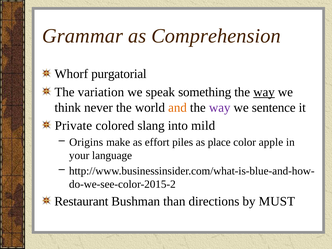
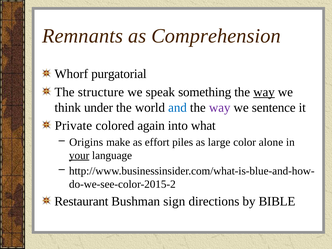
Grammar: Grammar -> Remnants
variation: variation -> structure
never: never -> under
and colour: orange -> blue
slang: slang -> again
mild: mild -> what
place: place -> large
apple: apple -> alone
your underline: none -> present
than: than -> sign
MUST: MUST -> BIBLE
